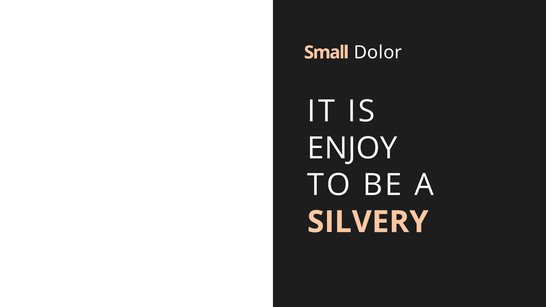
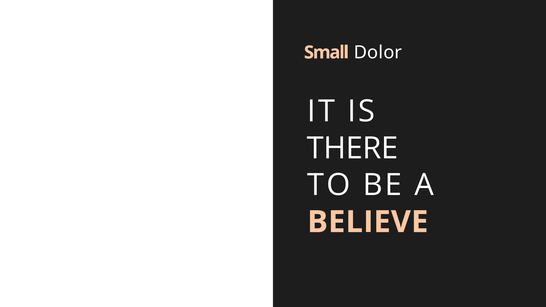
ENJOY: ENJOY -> THERE
SILVERY: SILVERY -> BELIEVE
